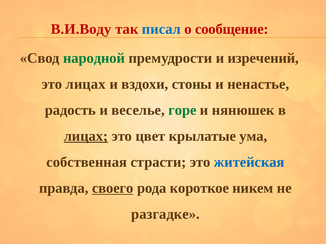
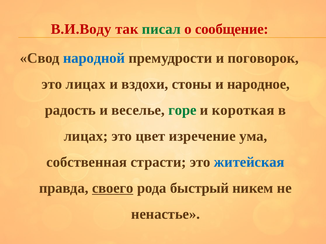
писал colour: blue -> green
народной colour: green -> blue
изречений: изречений -> поговорок
ненастье: ненастье -> народное
нянюшек: нянюшек -> короткая
лицах at (86, 136) underline: present -> none
крылатые: крылатые -> изречение
короткое: короткое -> быстрый
разгадке: разгадке -> ненастье
